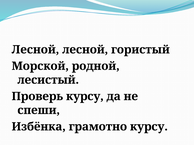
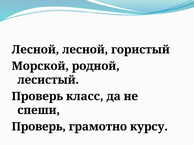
Проверь курсу: курсу -> класс
Избёнка at (39, 127): Избёнка -> Проверь
